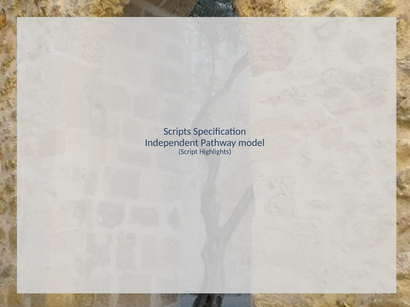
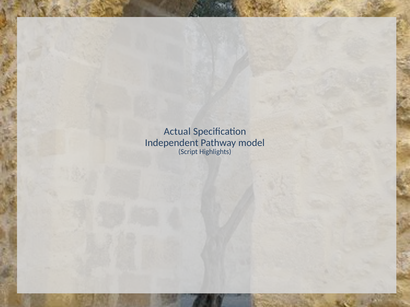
Scripts: Scripts -> Actual
